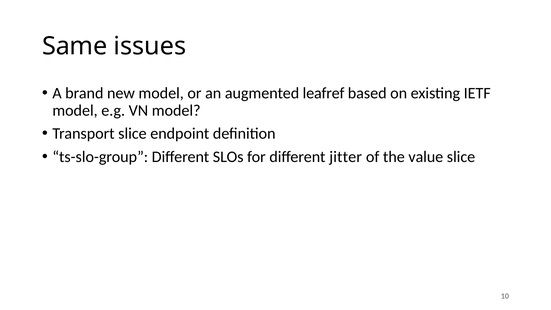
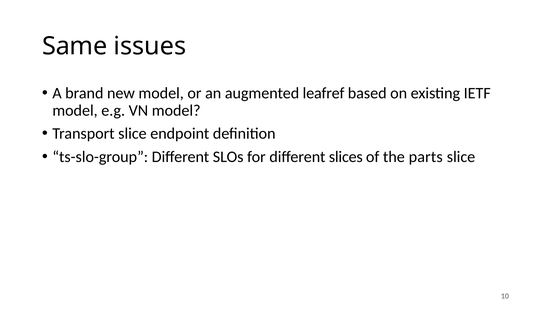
jitter: jitter -> slices
value: value -> parts
